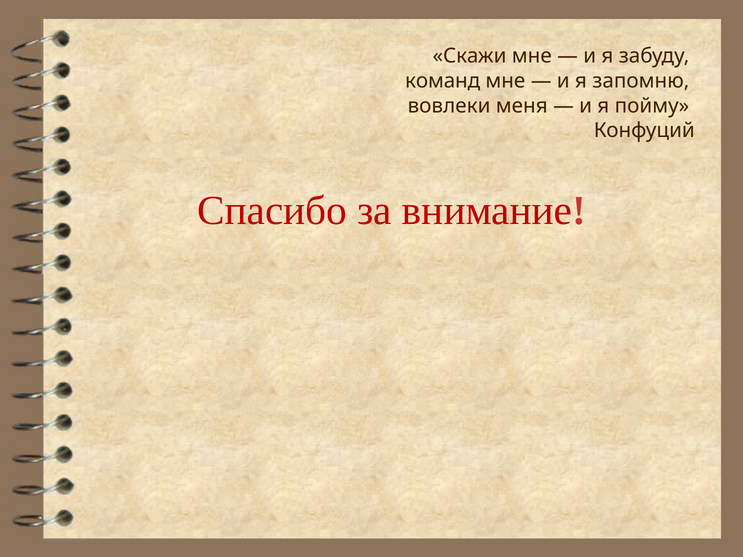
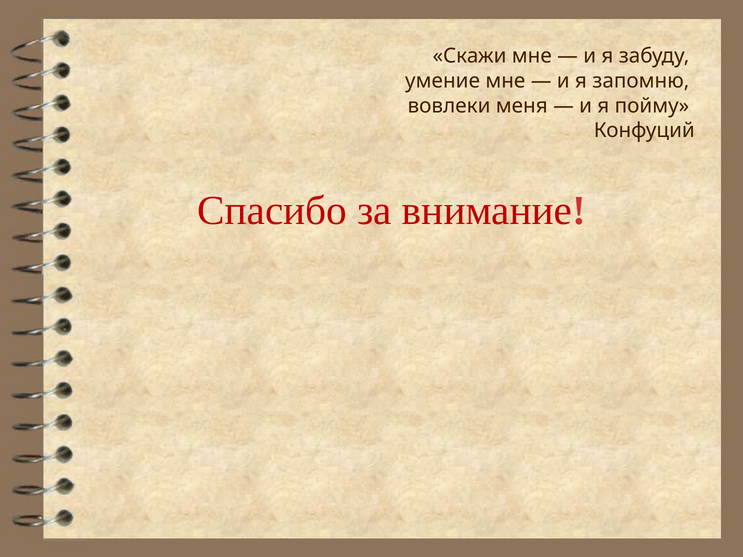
команд: команд -> умение
